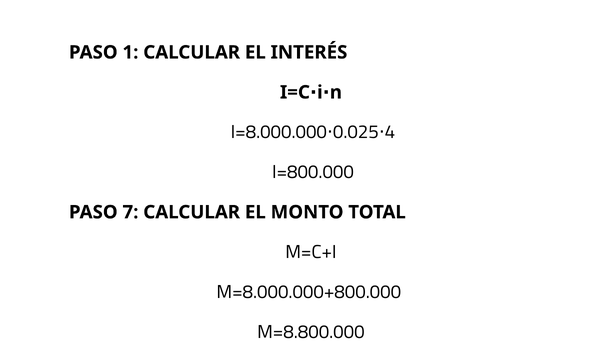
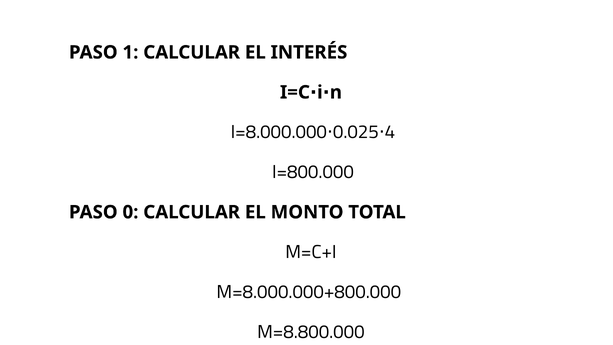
7: 7 -> 0
